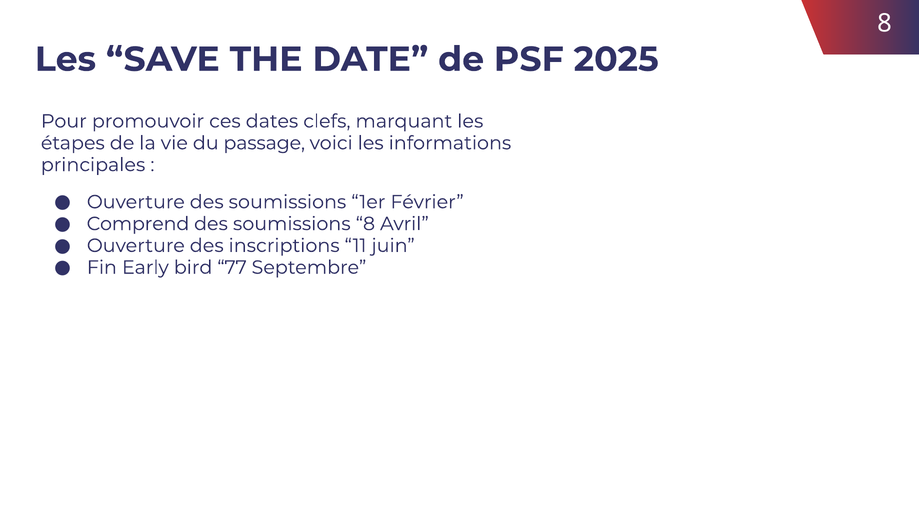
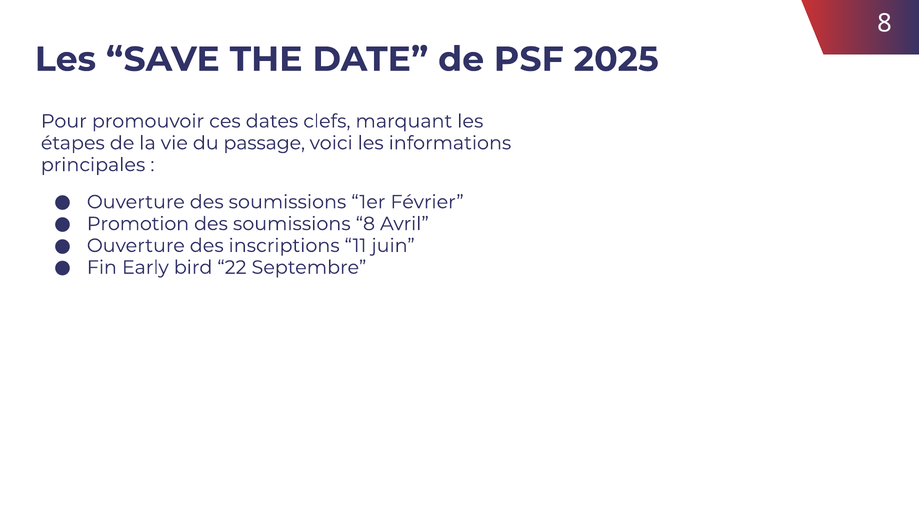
Comprend: Comprend -> Promotion
77: 77 -> 22
